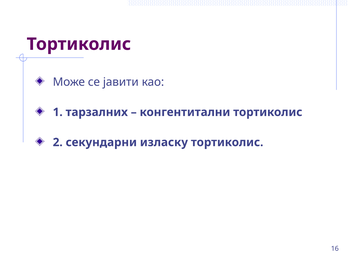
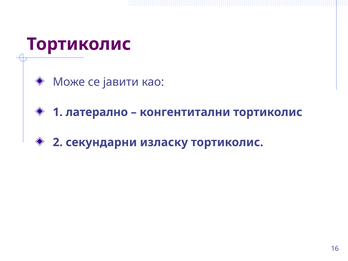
тарзалних: тарзалних -> латерално
